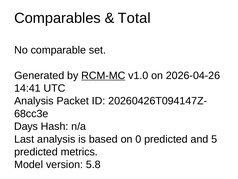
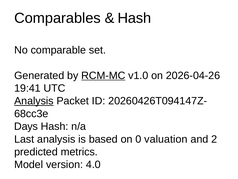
Total at (134, 18): Total -> Hash
14:41: 14:41 -> 19:41
Analysis at (34, 101) underline: none -> present
0 predicted: predicted -> valuation
5: 5 -> 2
5.8: 5.8 -> 4.0
